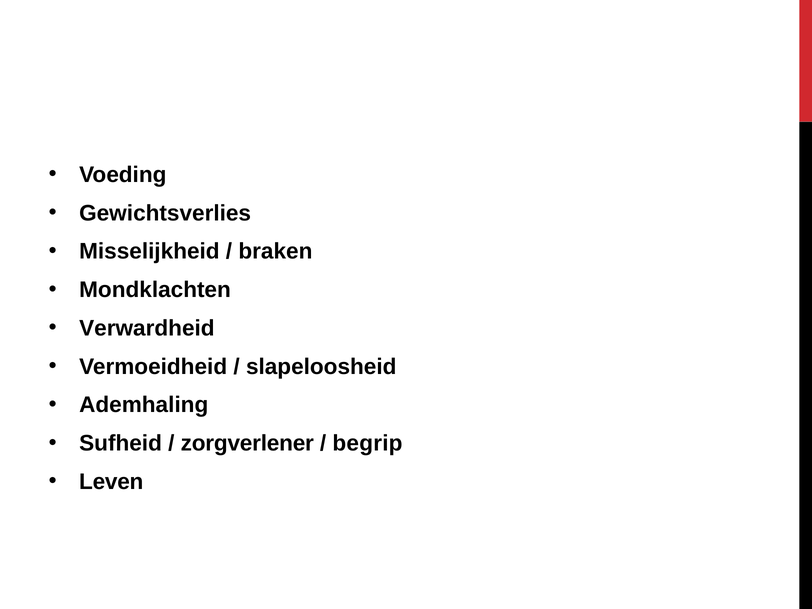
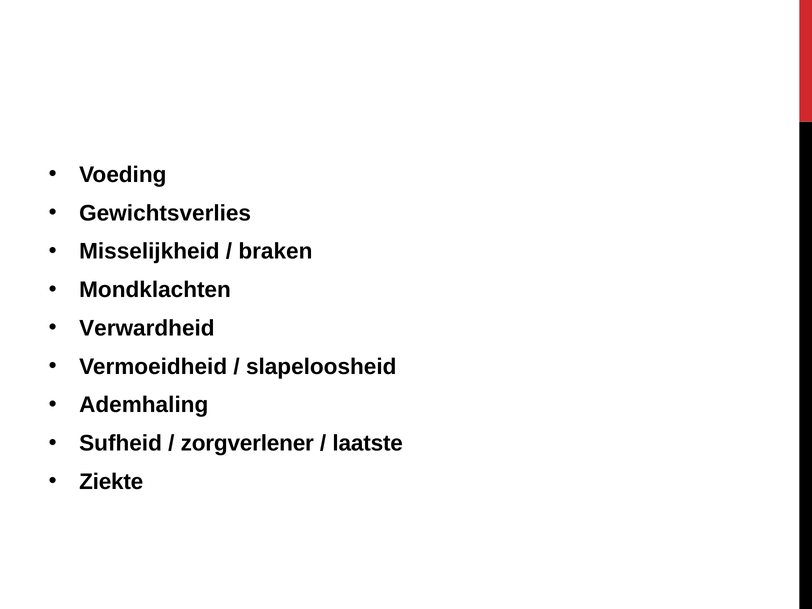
begrip: begrip -> laatste
Leven: Leven -> Ziekte
